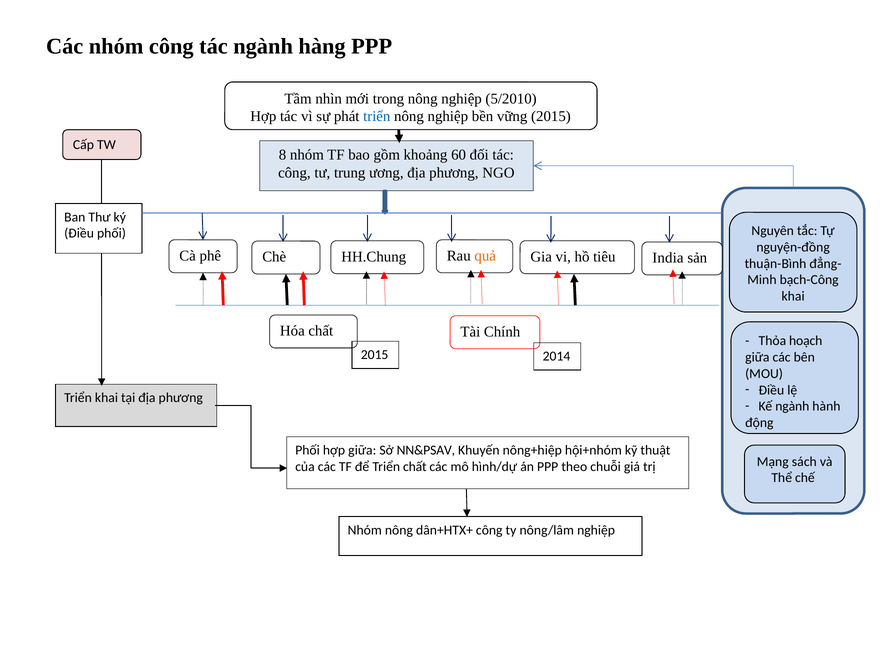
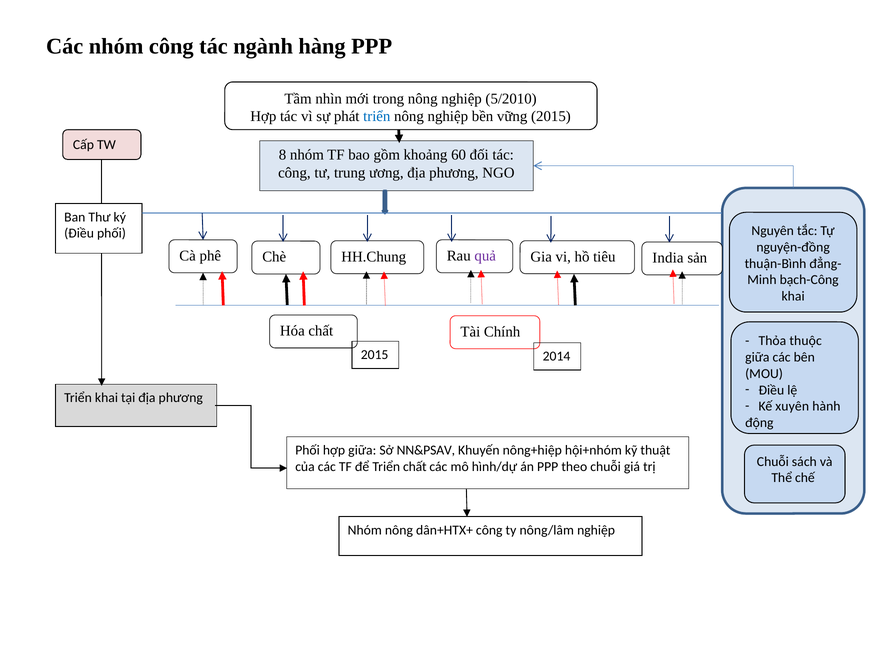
quả colour: orange -> purple
hoạch: hoạch -> thuộc
Kế ngành: ngành -> xuyên
Mạng at (773, 461): Mạng -> Chuỗi
